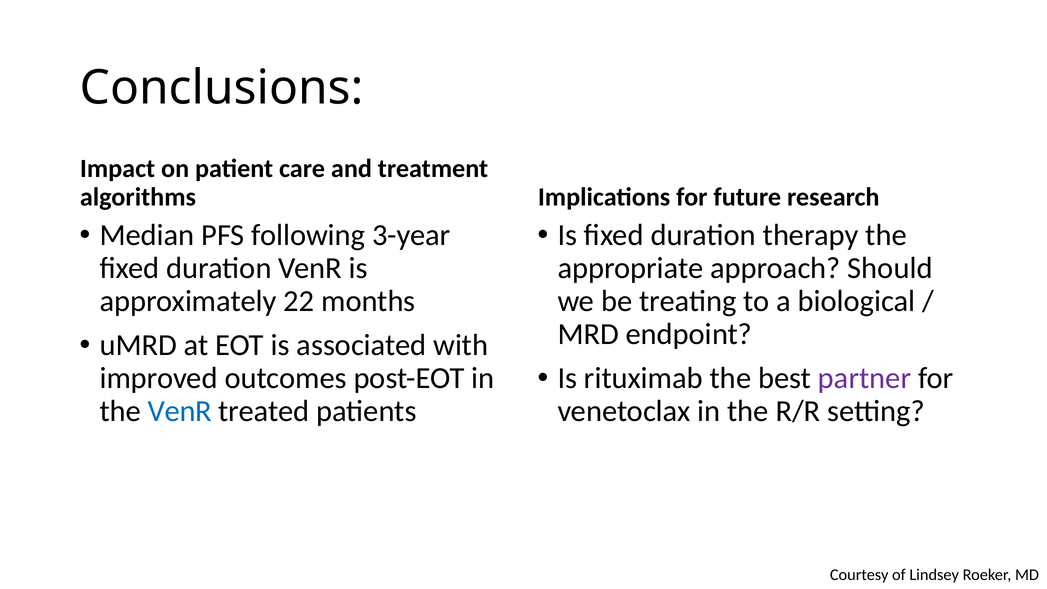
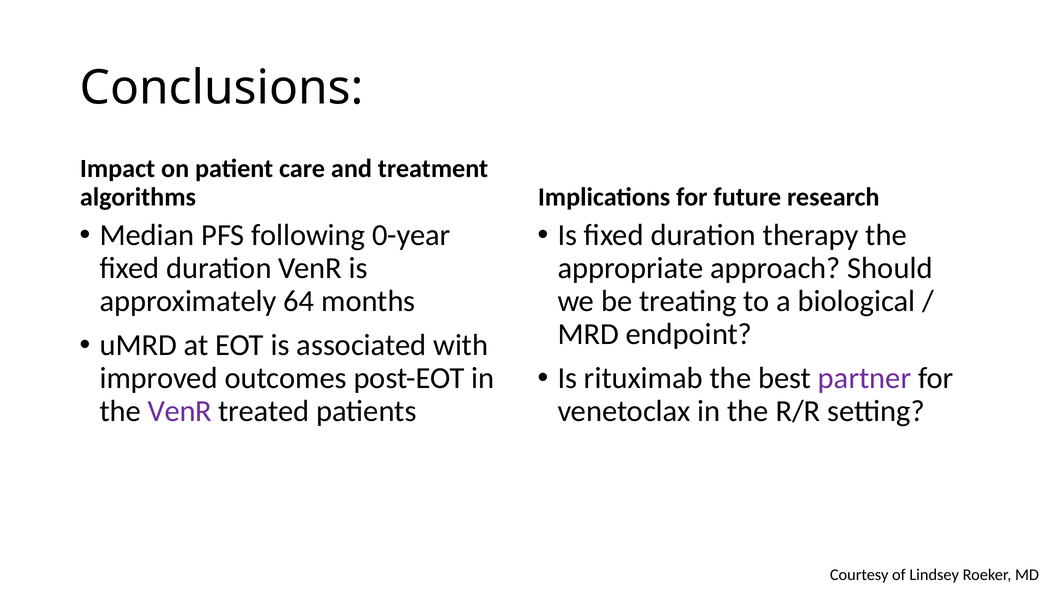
3-year: 3-year -> 0-year
22: 22 -> 64
VenR at (180, 411) colour: blue -> purple
